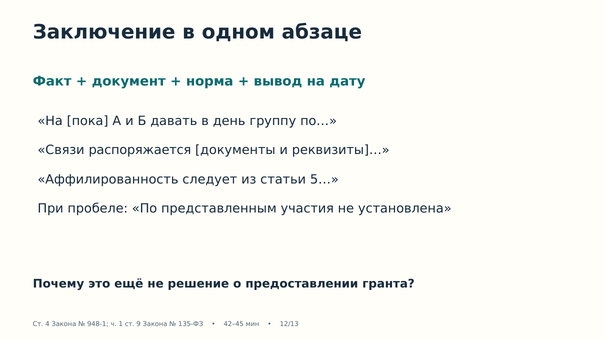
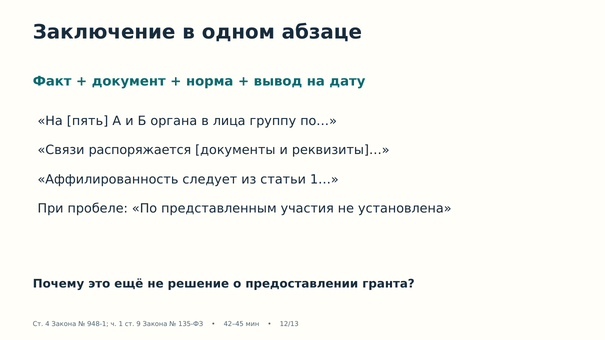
пока: пока -> пять
давать: давать -> органа
день: день -> лица
5…: 5… -> 1…
